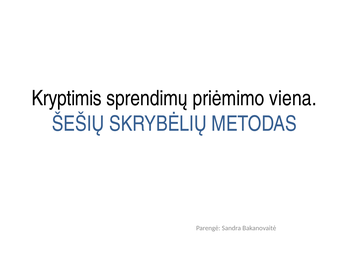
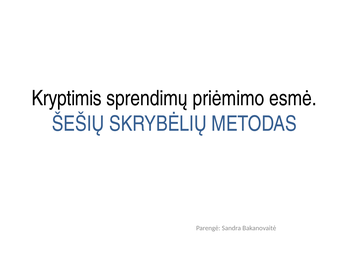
viena: viena -> esmė
